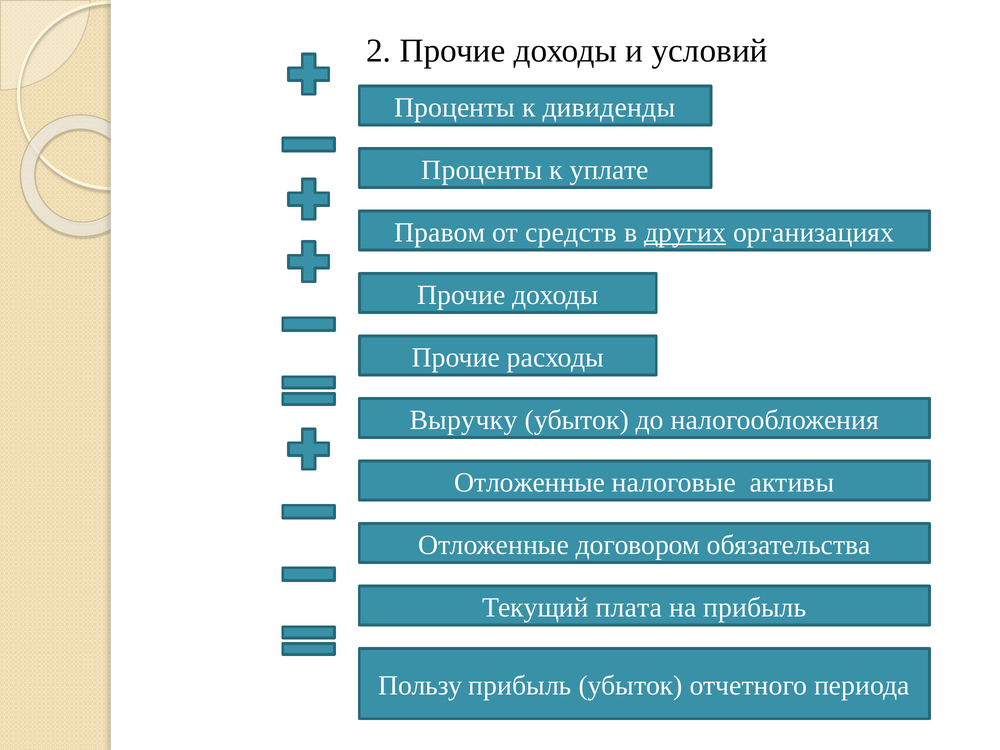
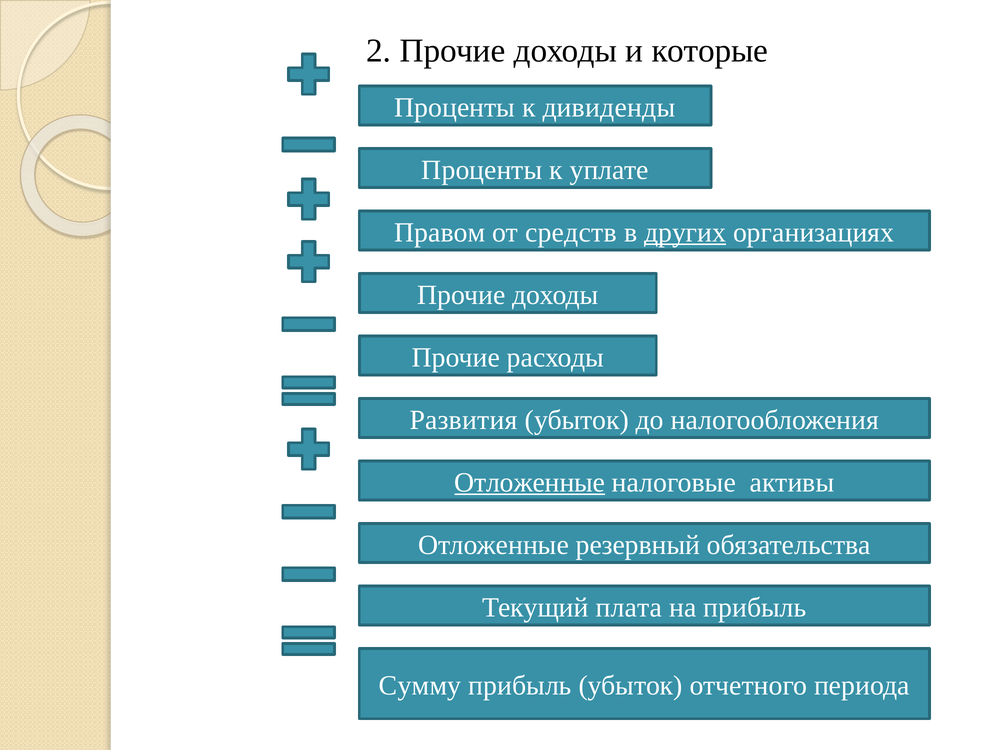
условий: условий -> которые
Выручку: Выручку -> Развития
Отложенные at (530, 482) underline: none -> present
договором: договором -> резервный
Пользу: Пользу -> Сумму
